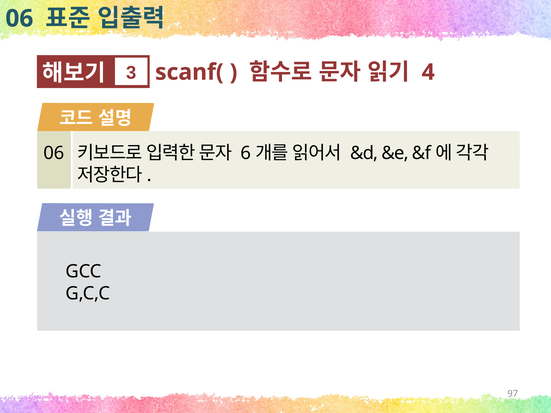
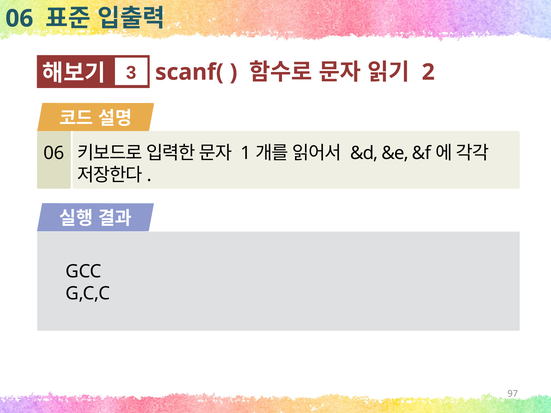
4: 4 -> 2
6: 6 -> 1
